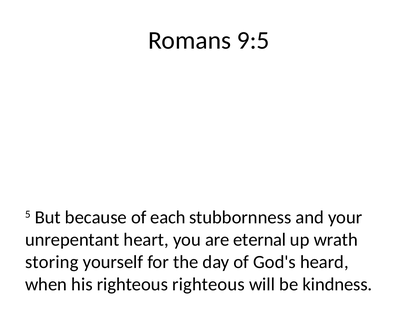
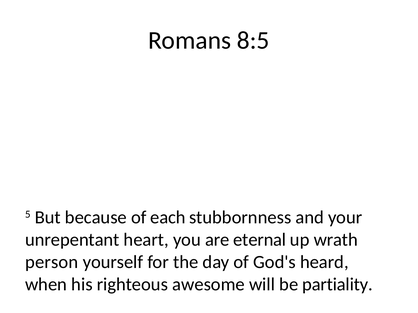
9:5: 9:5 -> 8:5
storing: storing -> person
righteous righteous: righteous -> awesome
kindness: kindness -> partiality
